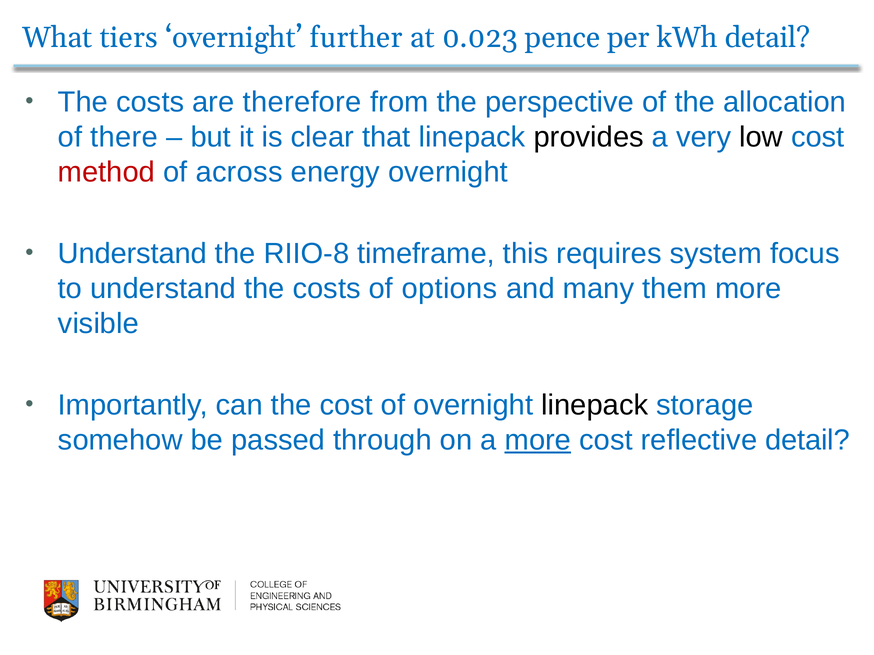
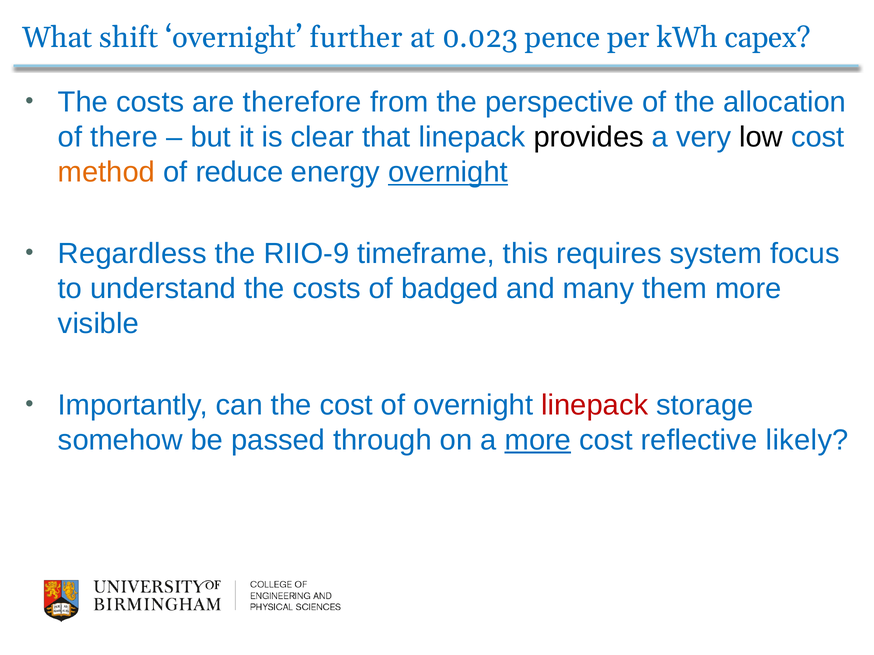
tiers: tiers -> shift
kWh detail: detail -> capex
method colour: red -> orange
across: across -> reduce
overnight at (448, 172) underline: none -> present
Understand at (133, 254): Understand -> Regardless
RIIO-8: RIIO-8 -> RIIO-9
options: options -> badged
linepack at (595, 405) colour: black -> red
reflective detail: detail -> likely
